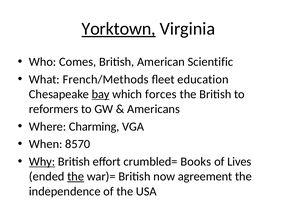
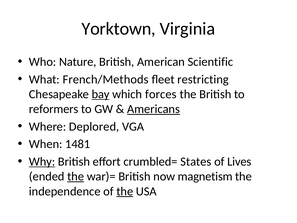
Yorktown underline: present -> none
Comes: Comes -> Nature
education: education -> restricting
Americans underline: none -> present
Charming: Charming -> Deplored
8570: 8570 -> 1481
Books: Books -> States
agreement: agreement -> magnetism
the at (125, 191) underline: none -> present
